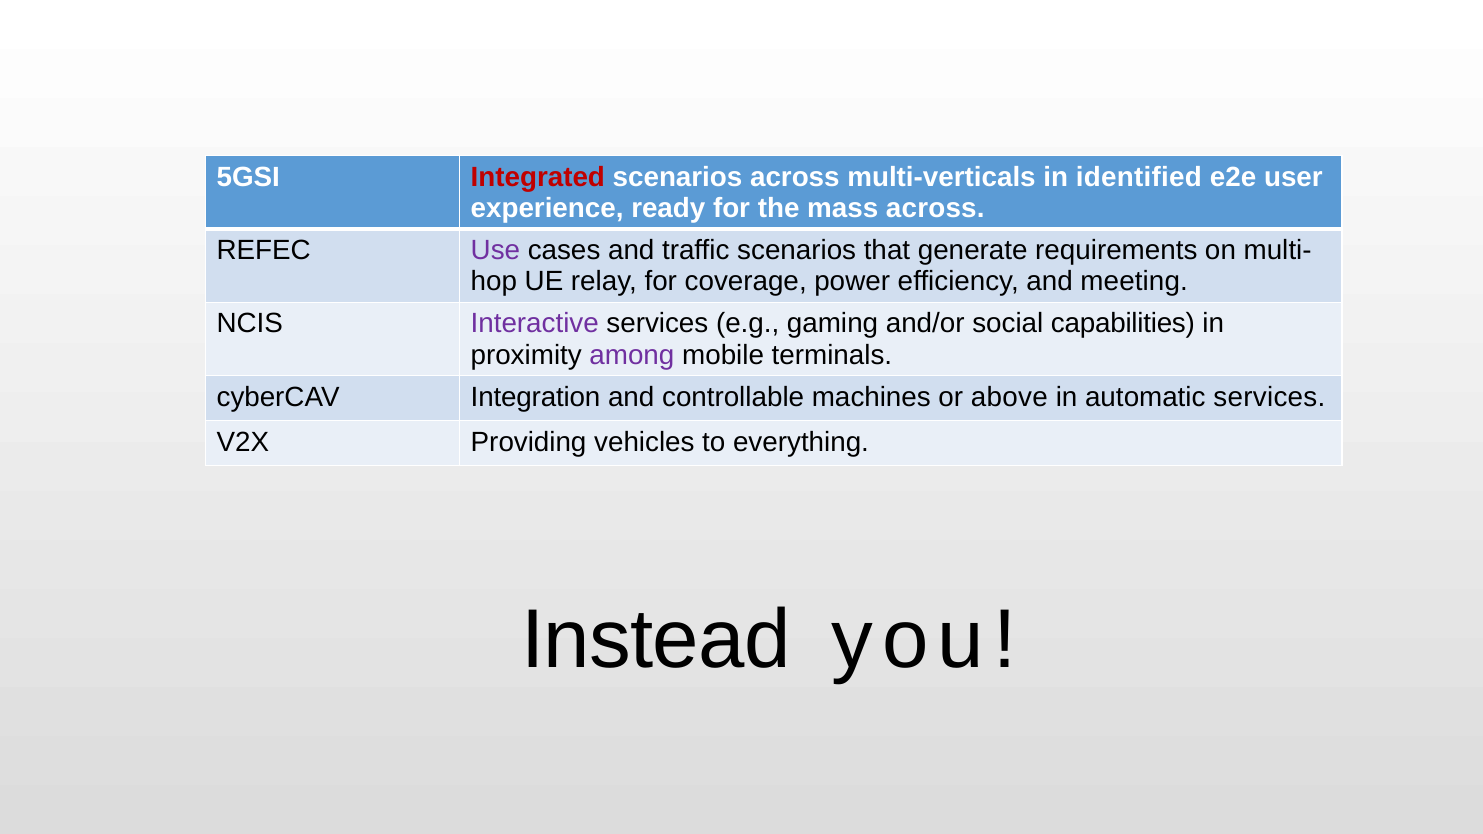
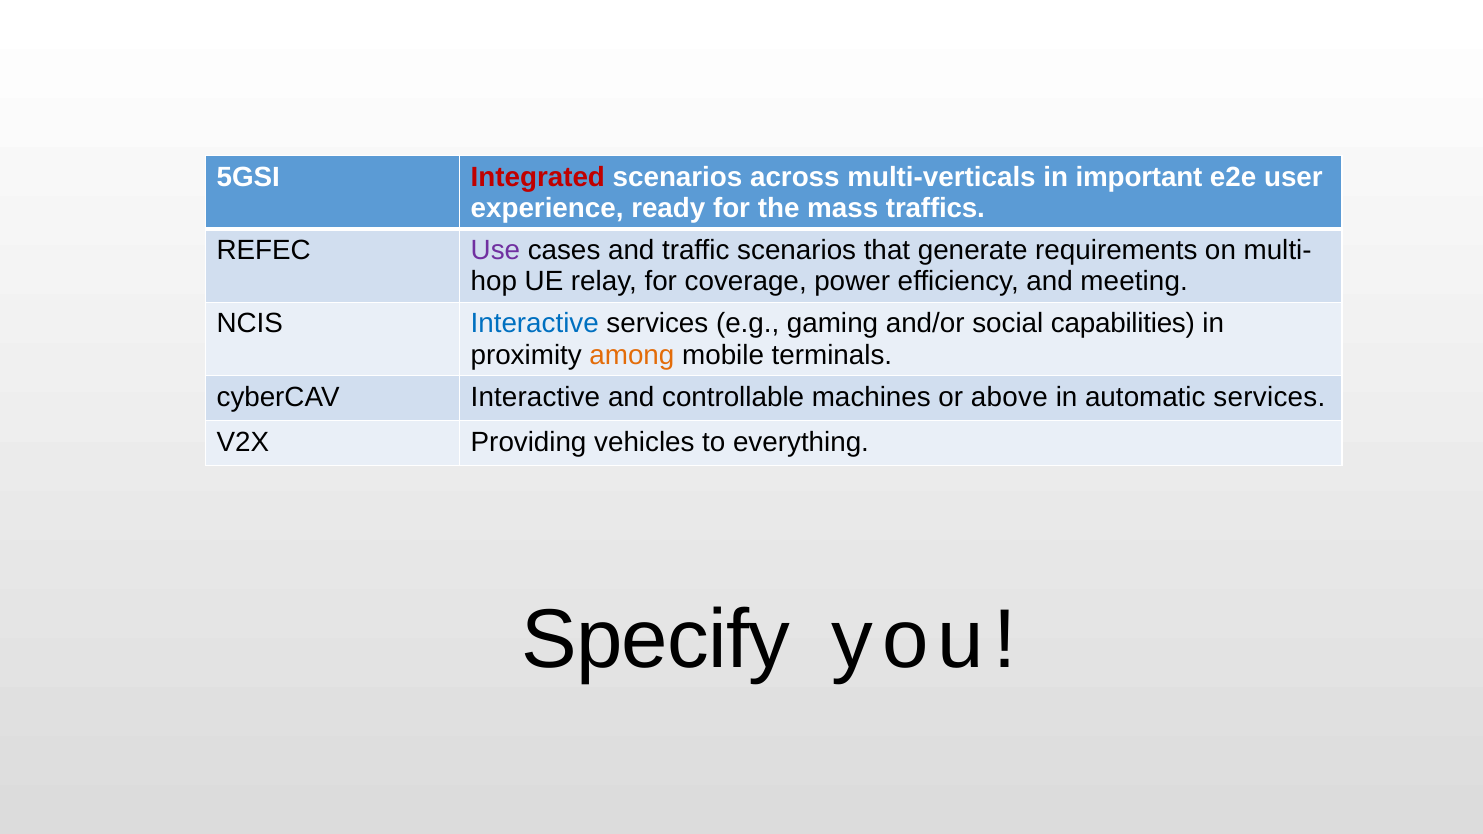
identified: identified -> important
mass across: across -> traffics
Interactive at (535, 324) colour: purple -> blue
among colour: purple -> orange
cyberCAV Integration: Integration -> Interactive
Instead: Instead -> Specify
